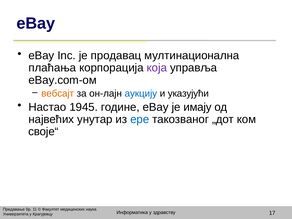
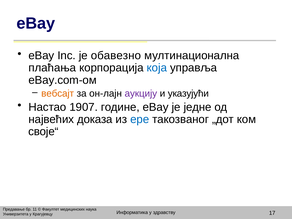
продавац: продавац -> обавезно
која colour: purple -> blue
аукцију colour: blue -> purple
1945: 1945 -> 1907
имају: имају -> једне
унутар: унутар -> доказа
